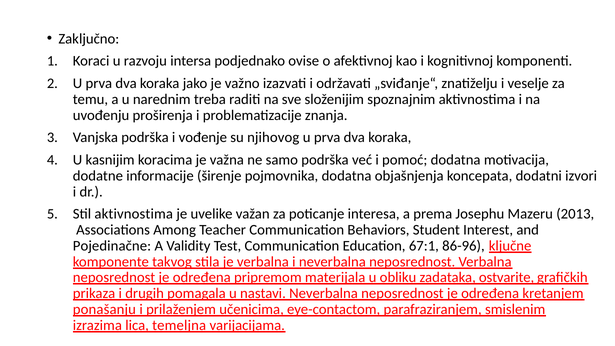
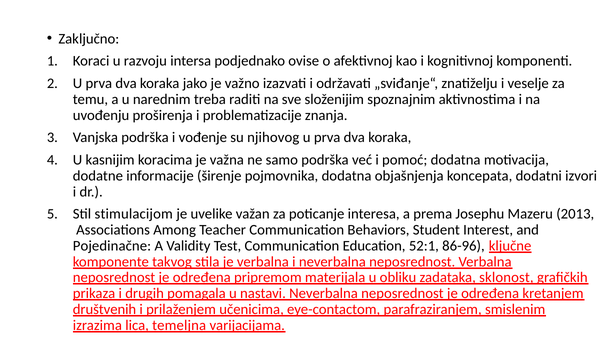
Stil aktivnostima: aktivnostima -> stimulacijom
67:1: 67:1 -> 52:1
ostvarite: ostvarite -> sklonost
ponašanju: ponašanju -> društvenih
